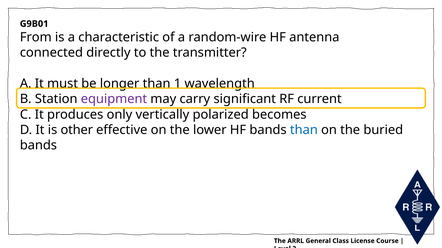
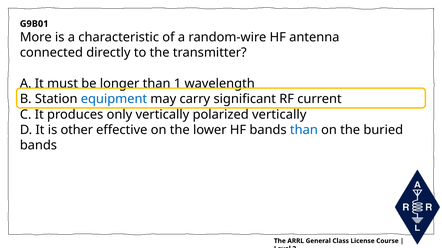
From: From -> More
equipment colour: purple -> blue
polarized becomes: becomes -> vertically
